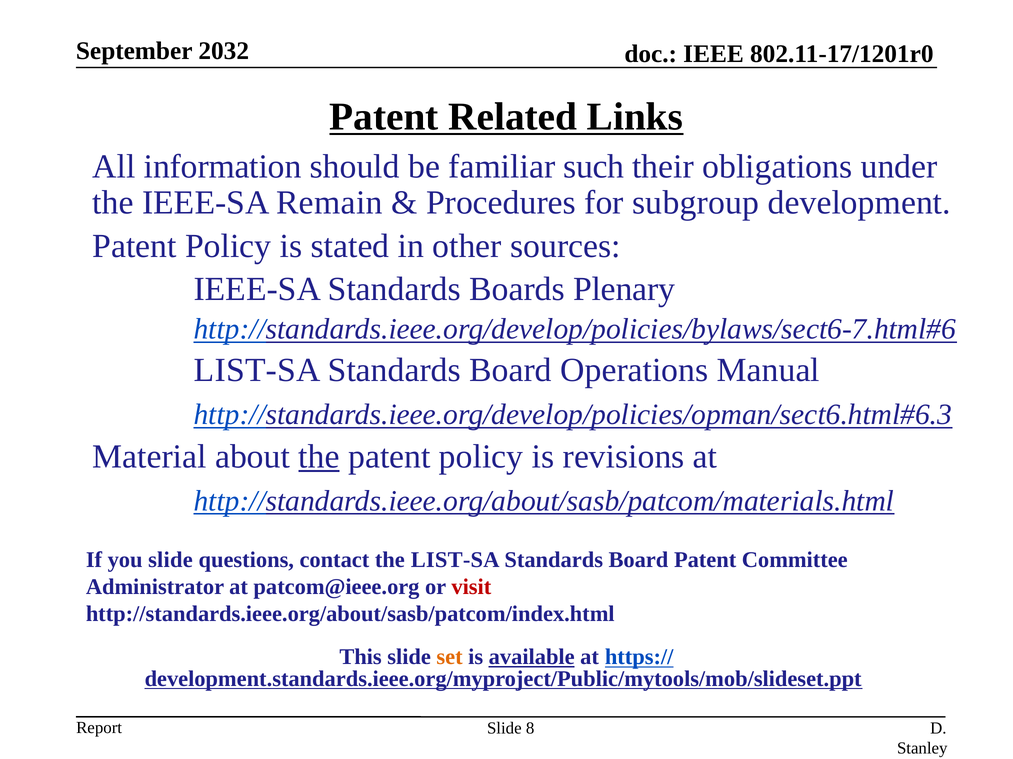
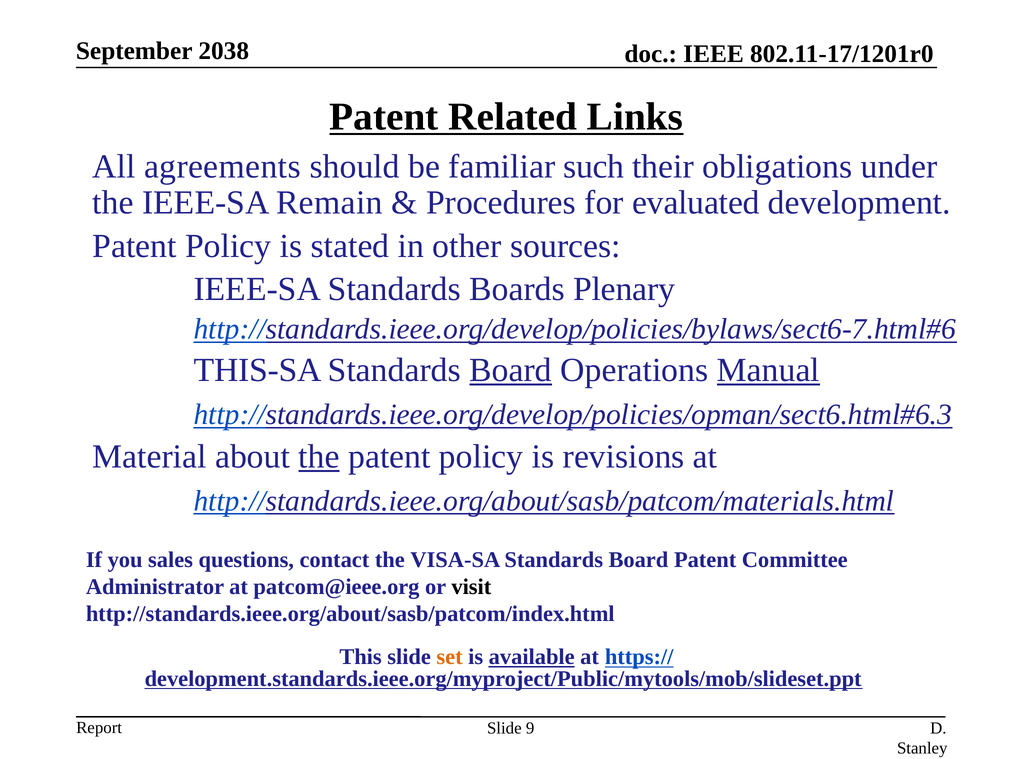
2032: 2032 -> 2038
information: information -> agreements
subgroup: subgroup -> evaluated
LIST-SA at (257, 370): LIST-SA -> THIS-SA
Board at (511, 370) underline: none -> present
Manual underline: none -> present
you slide: slide -> sales
the LIST-SA: LIST-SA -> VISA-SA
visit colour: red -> black
8: 8 -> 9
